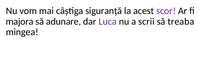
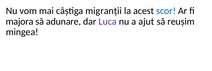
siguranță: siguranță -> migranții
scor colour: purple -> blue
scrii: scrii -> ajut
treaba: treaba -> reușim
